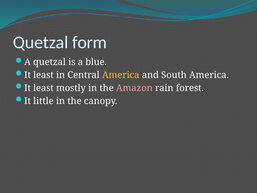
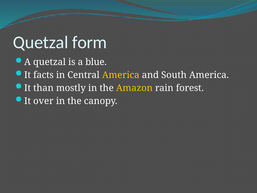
least at (43, 75): least -> facts
least at (43, 88): least -> than
Amazon colour: pink -> yellow
little: little -> over
